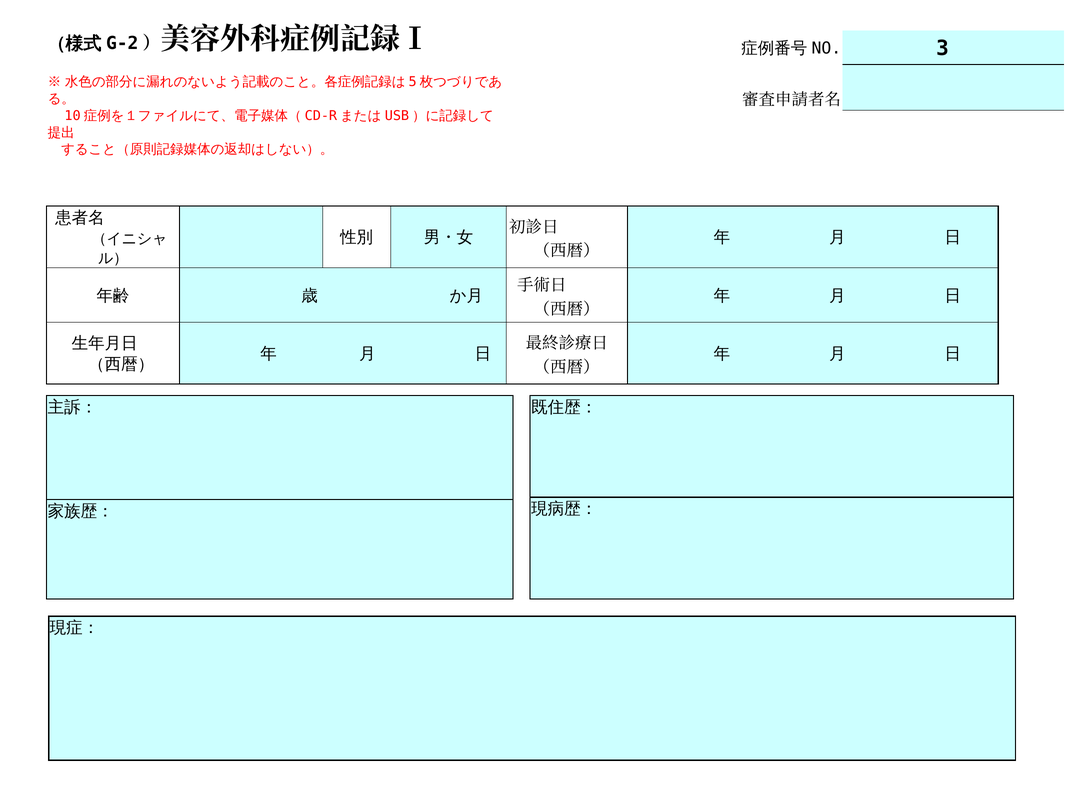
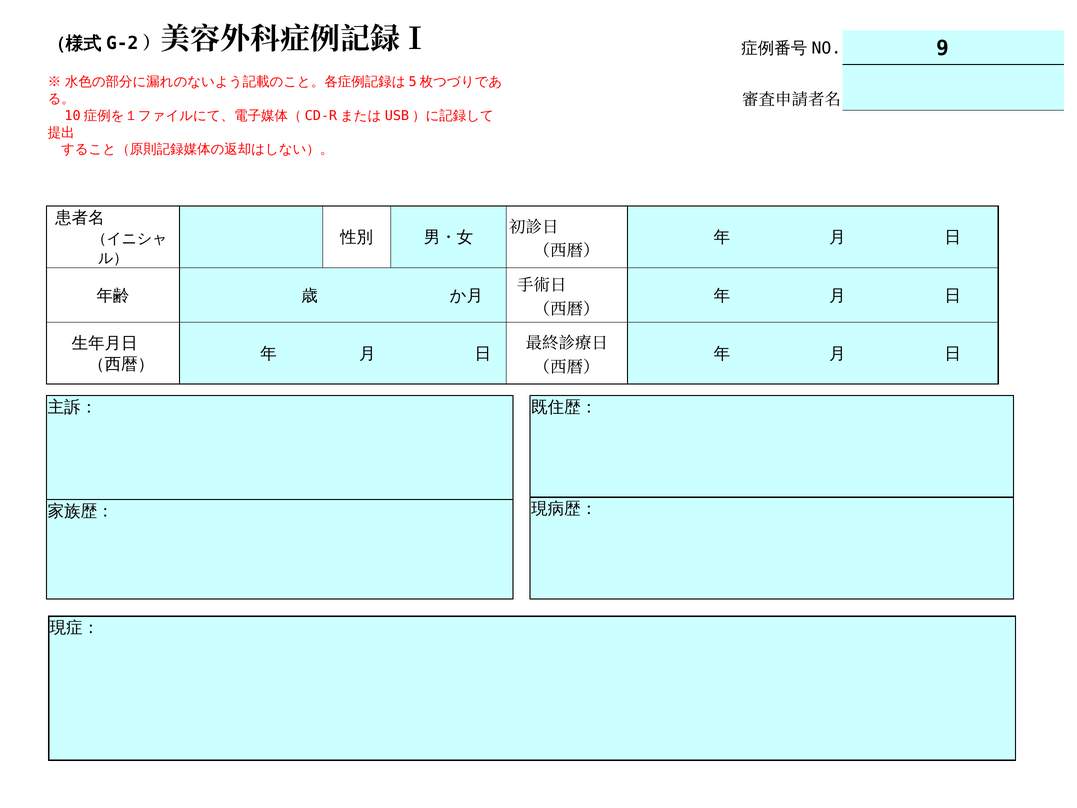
3: 3 -> 9
